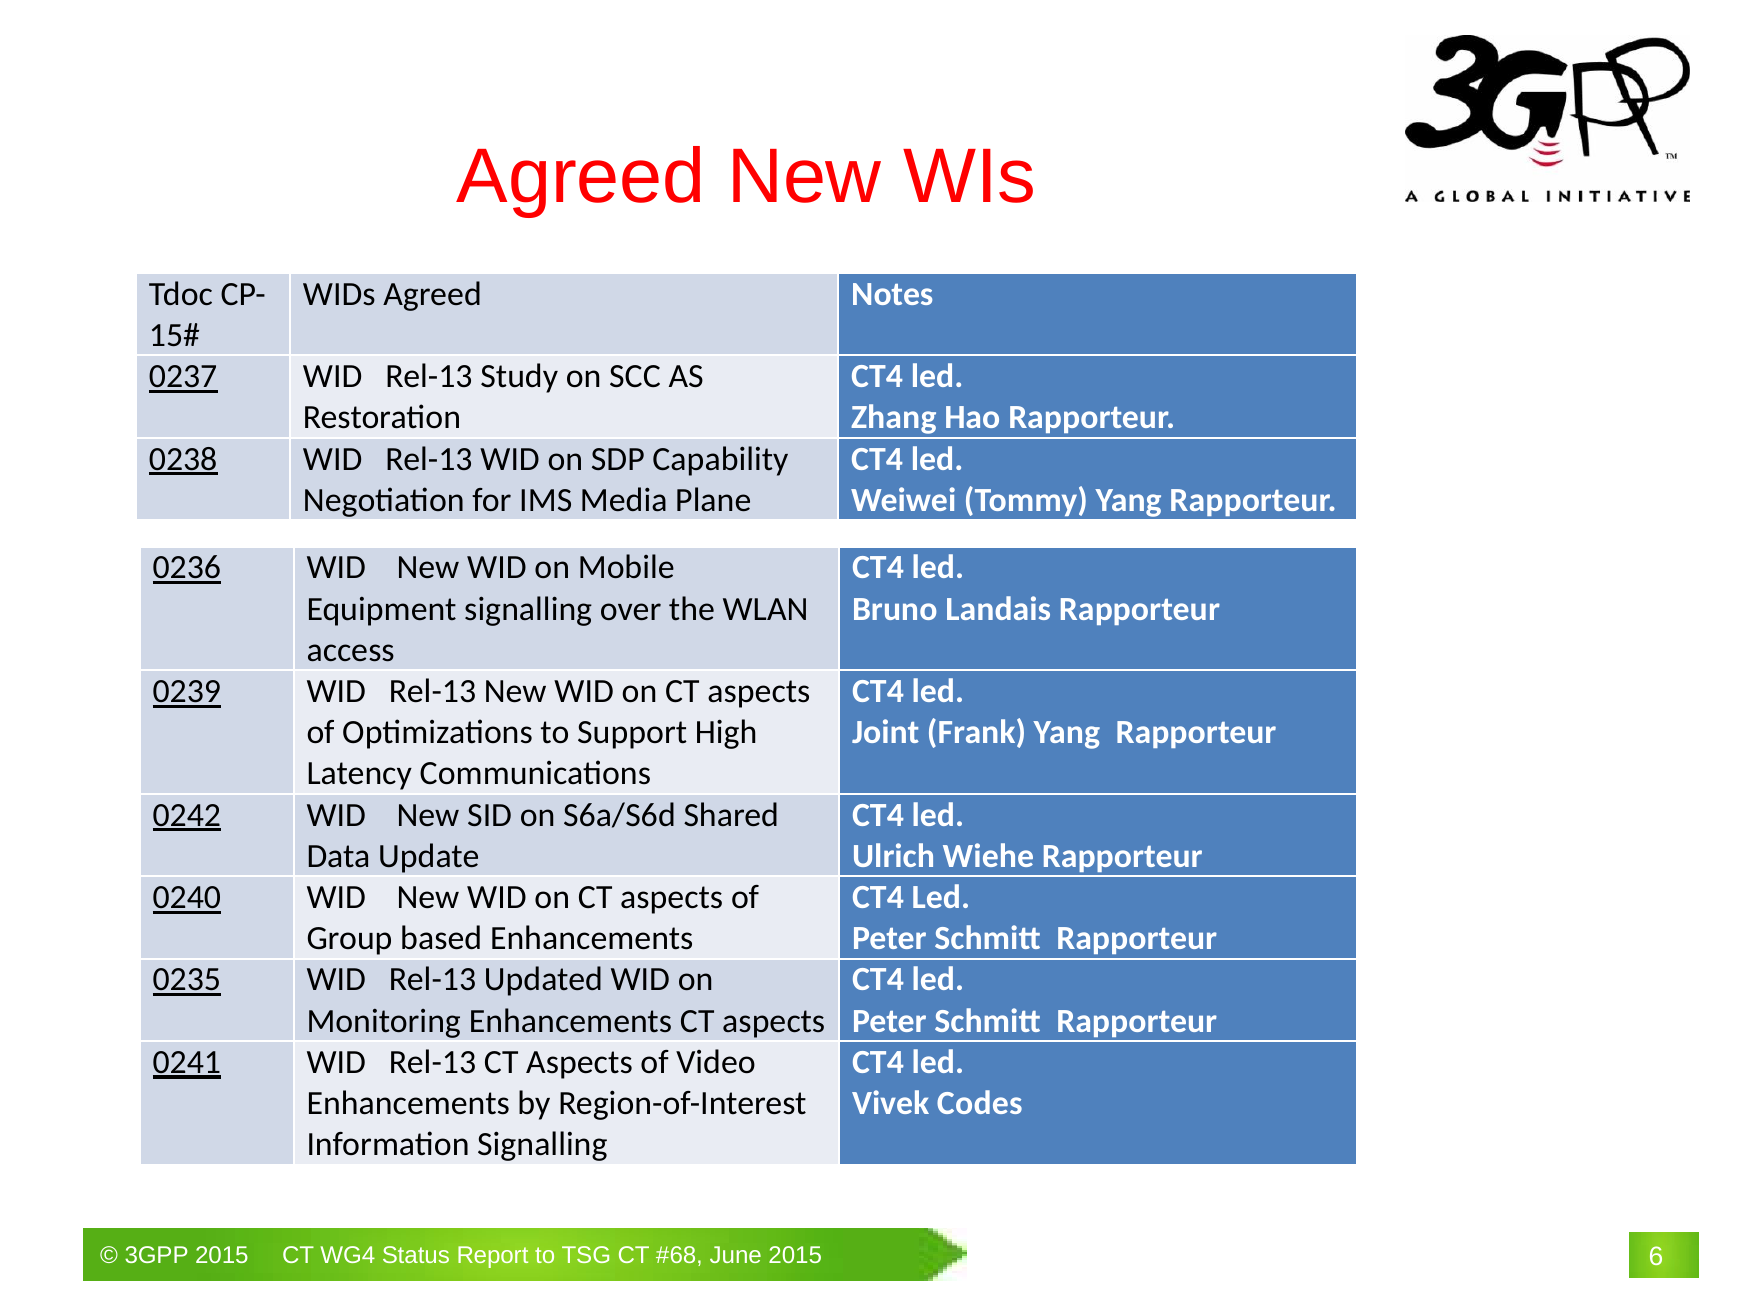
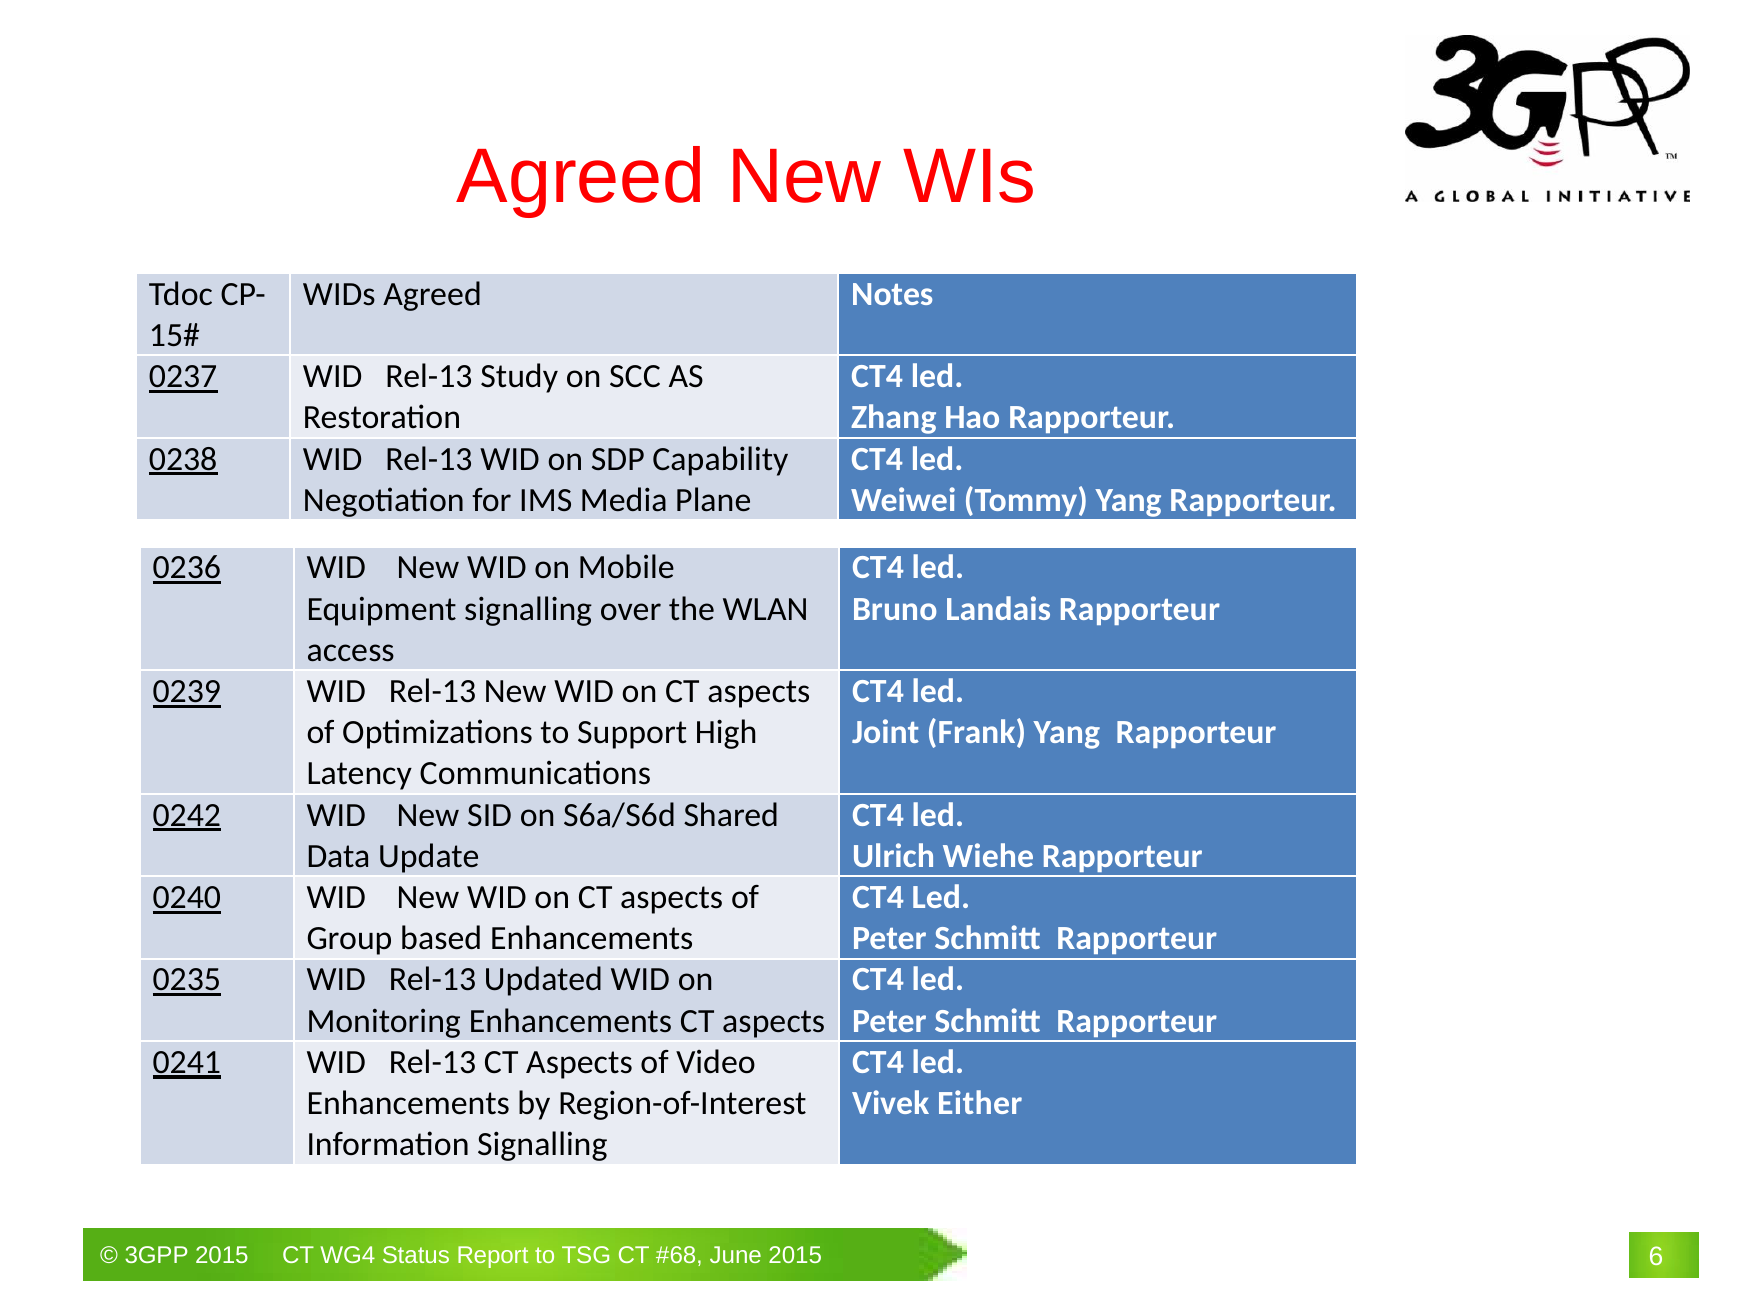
Codes: Codes -> Either
